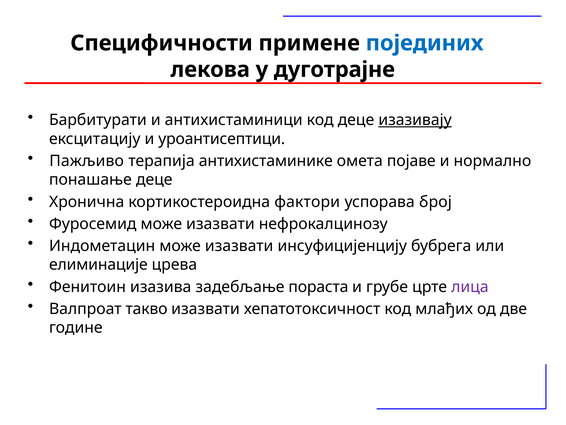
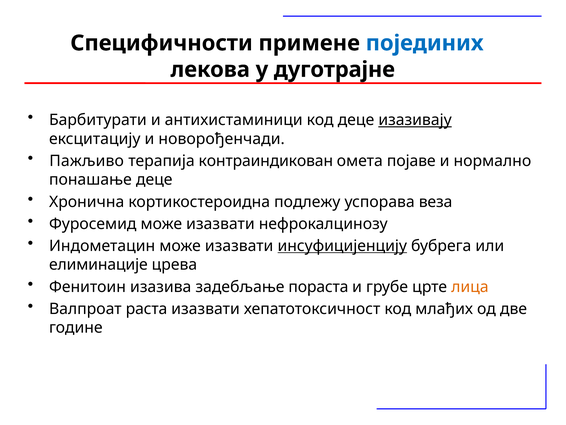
уроантисептици: уроантисептици -> новорођенчади
антихистаминике: антихистаминике -> контраиндикован
фактори: фактори -> подлежу
број: број -> везa
инсуфицијенцију underline: none -> present
лица colour: purple -> orange
такво: такво -> раста
